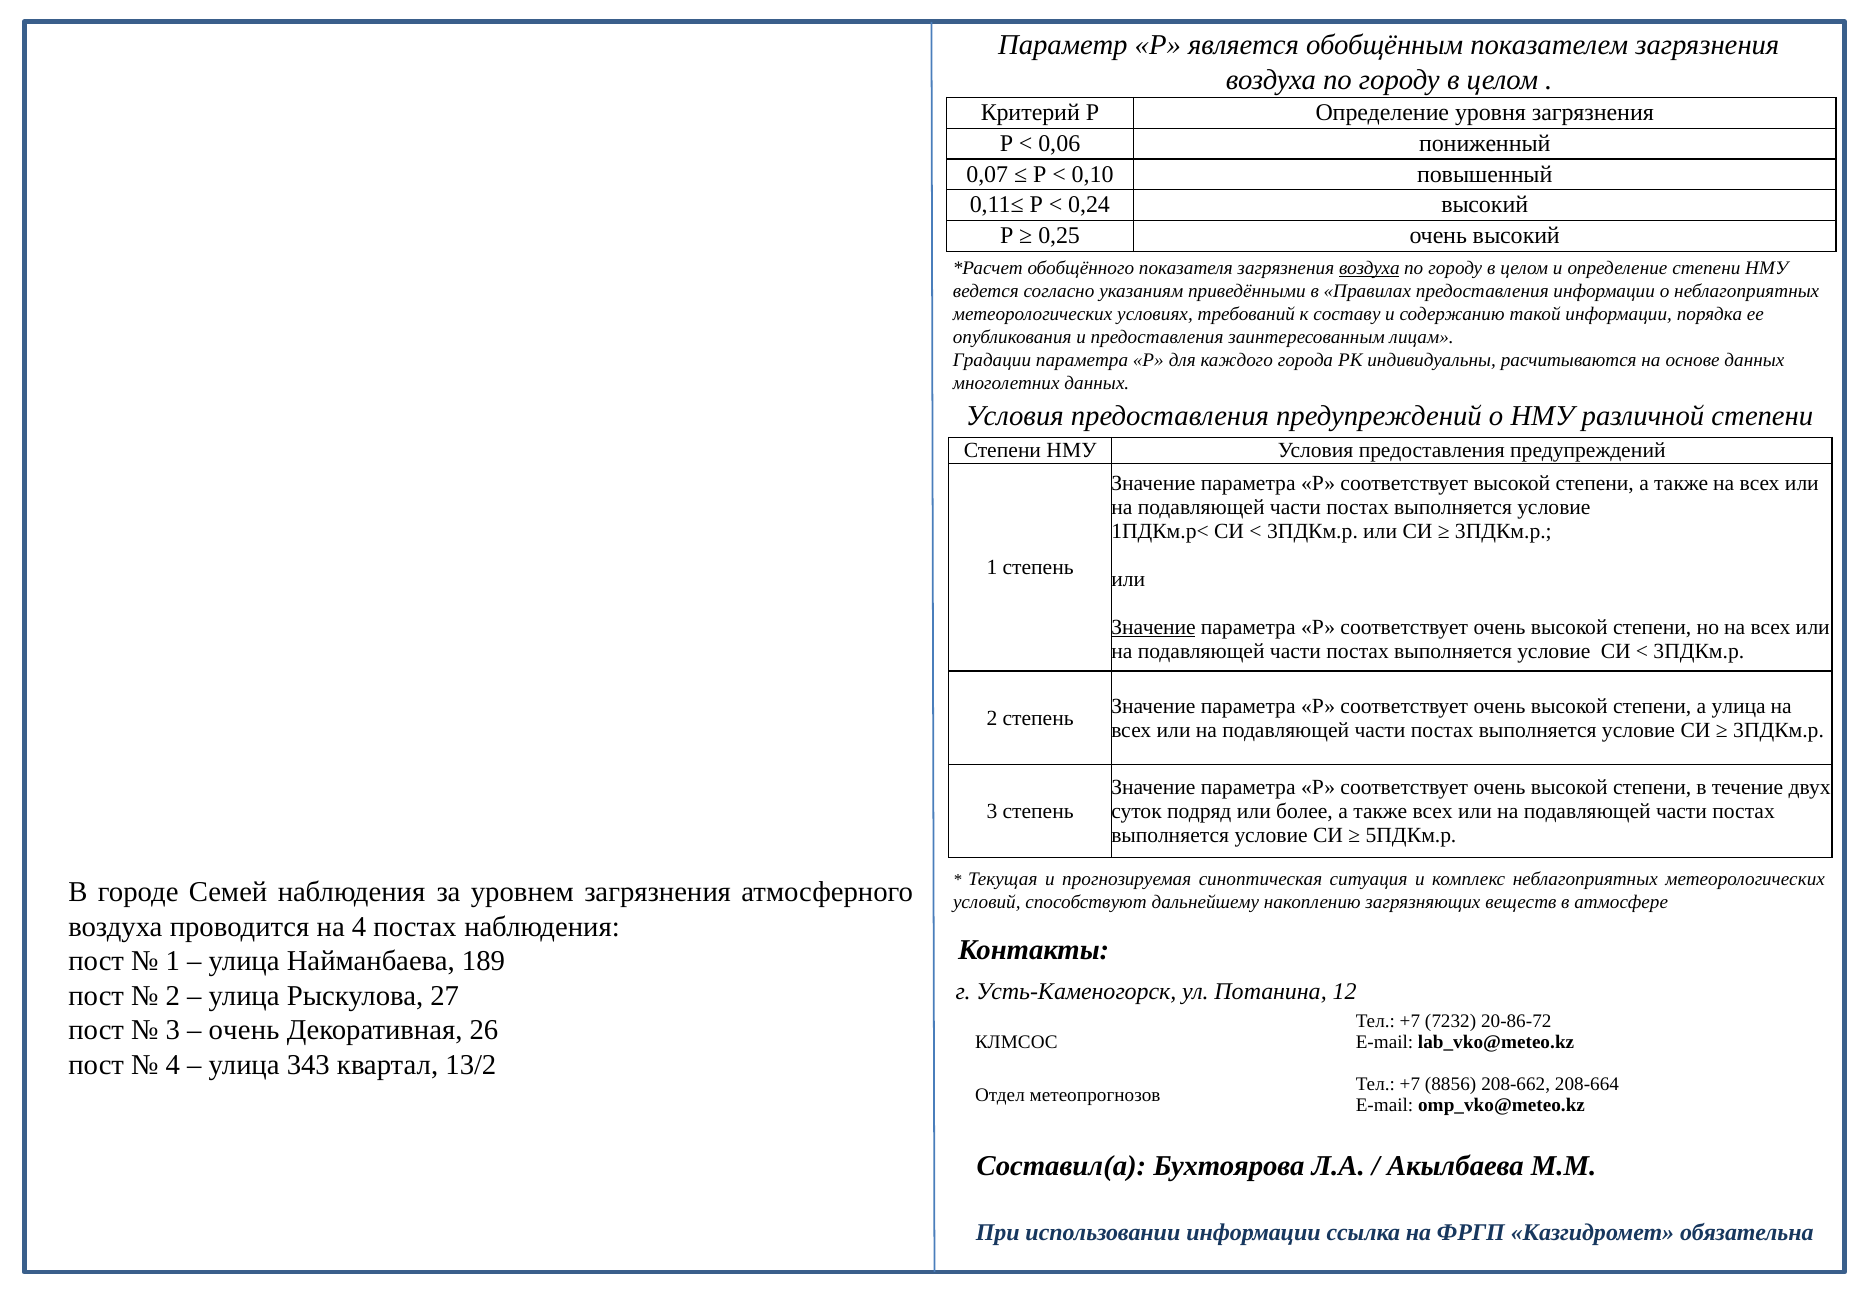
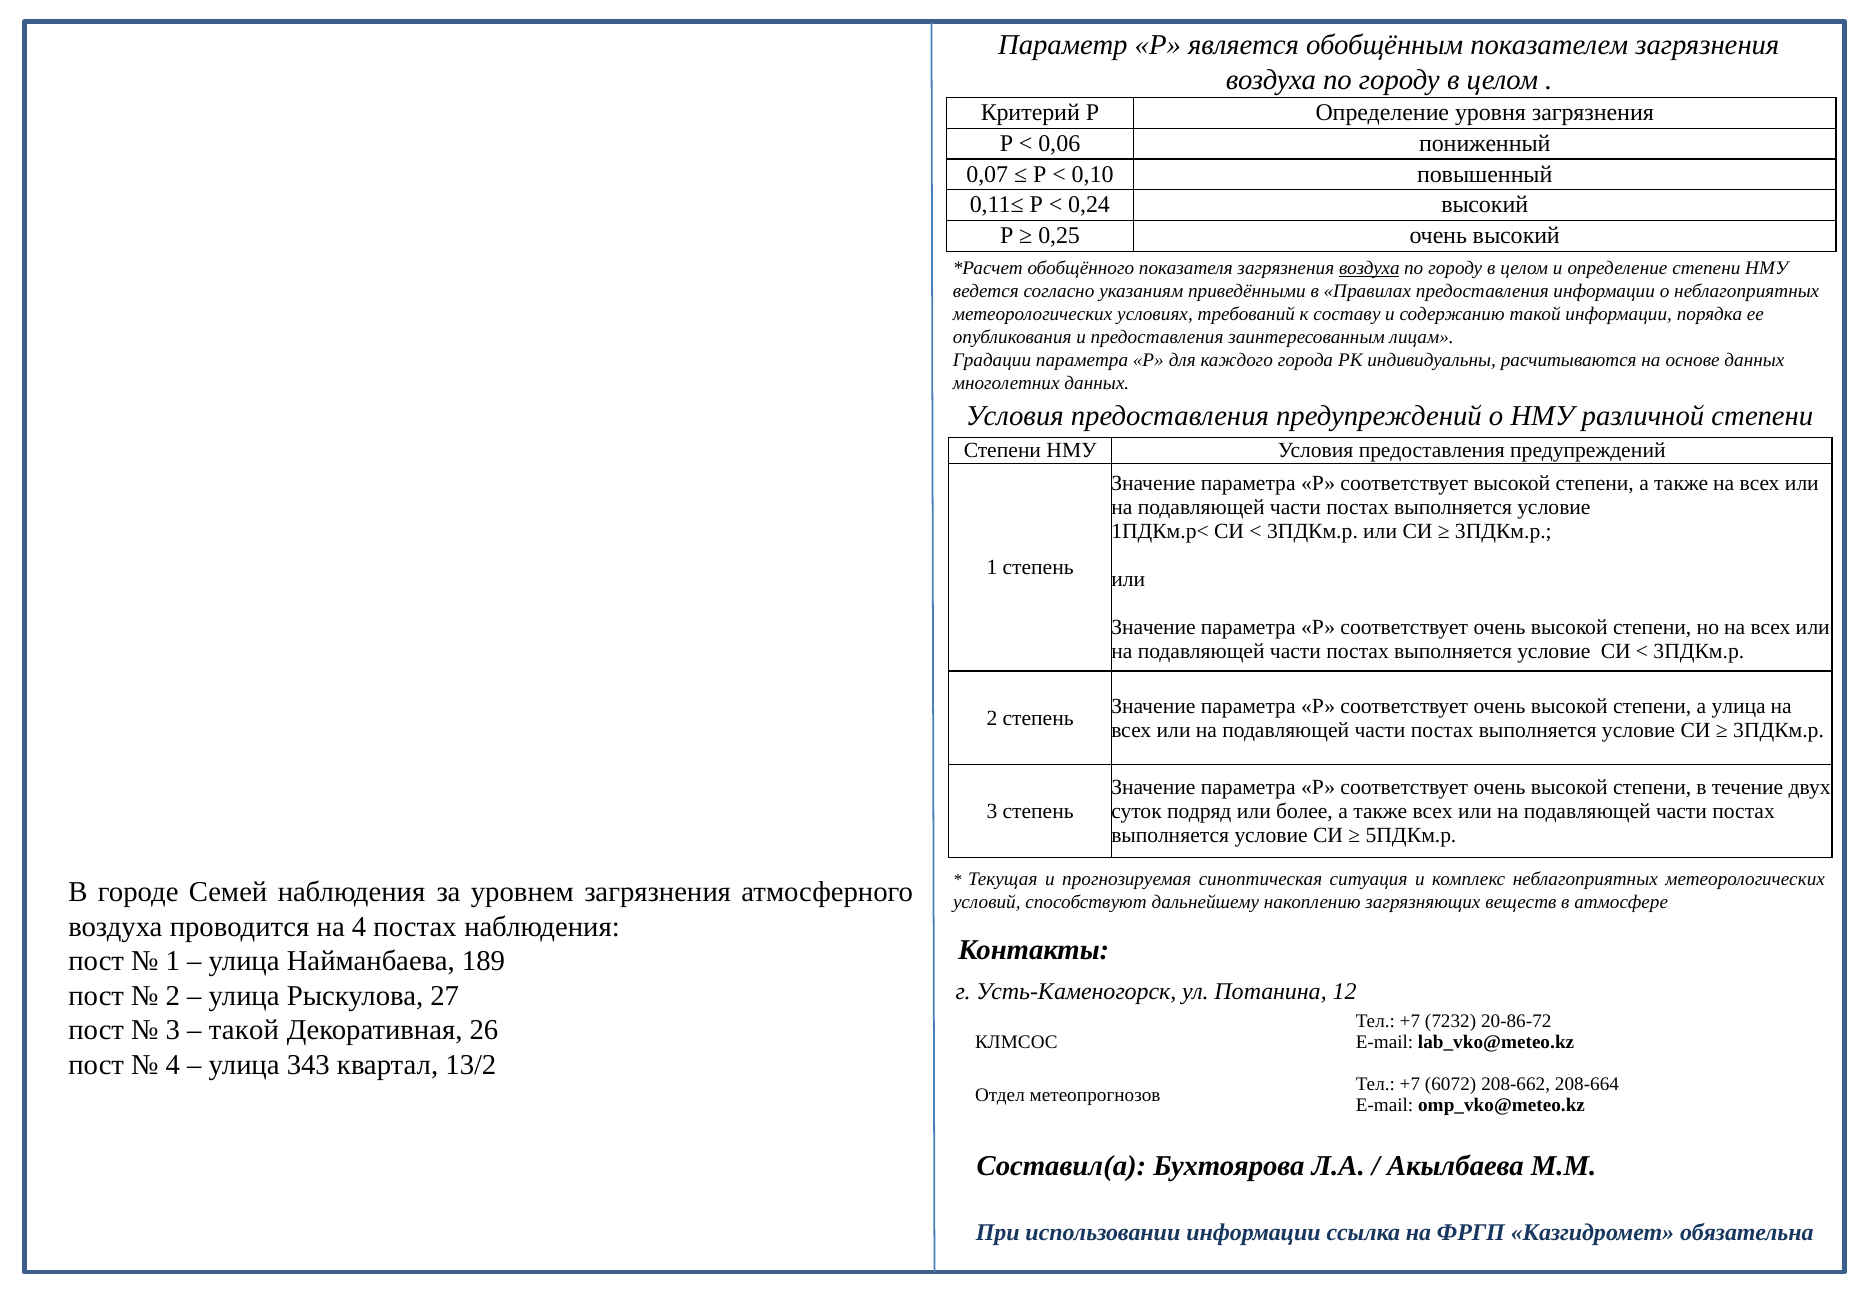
Значение at (1153, 627) underline: present -> none
очень at (244, 1030): очень -> такой
8856: 8856 -> 6072
